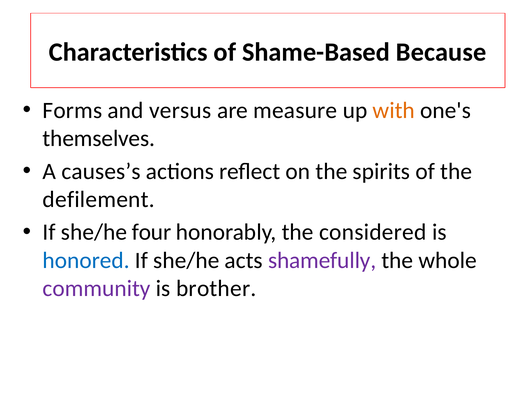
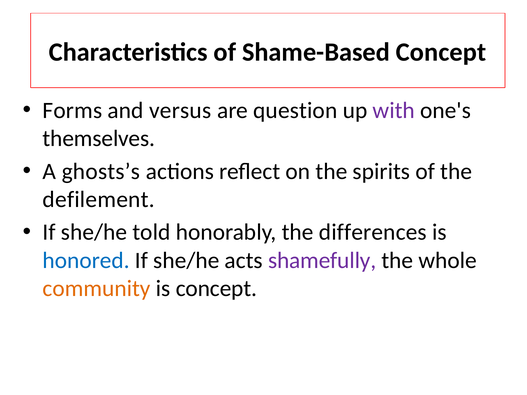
Shame-Based Because: Because -> Concept
measure: measure -> question
with colour: orange -> purple
causes’s: causes’s -> ghosts’s
four: four -> told
considered: considered -> differences
community colour: purple -> orange
is brother: brother -> concept
